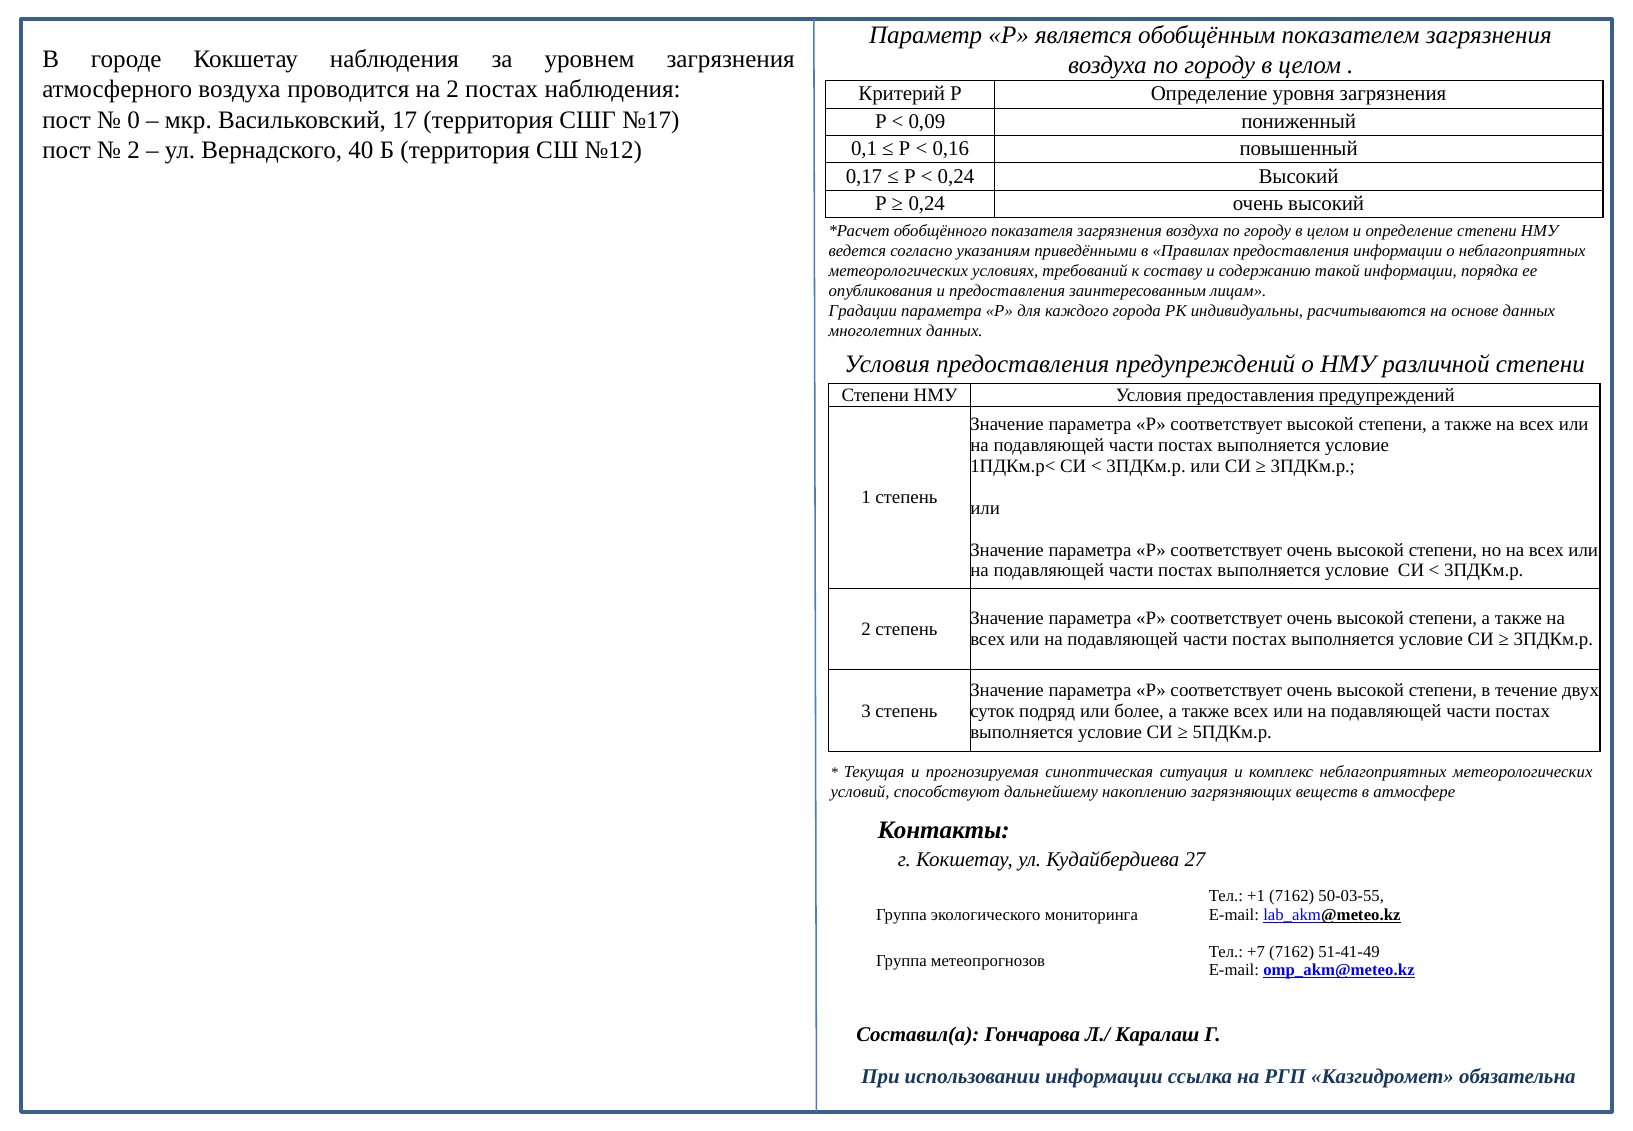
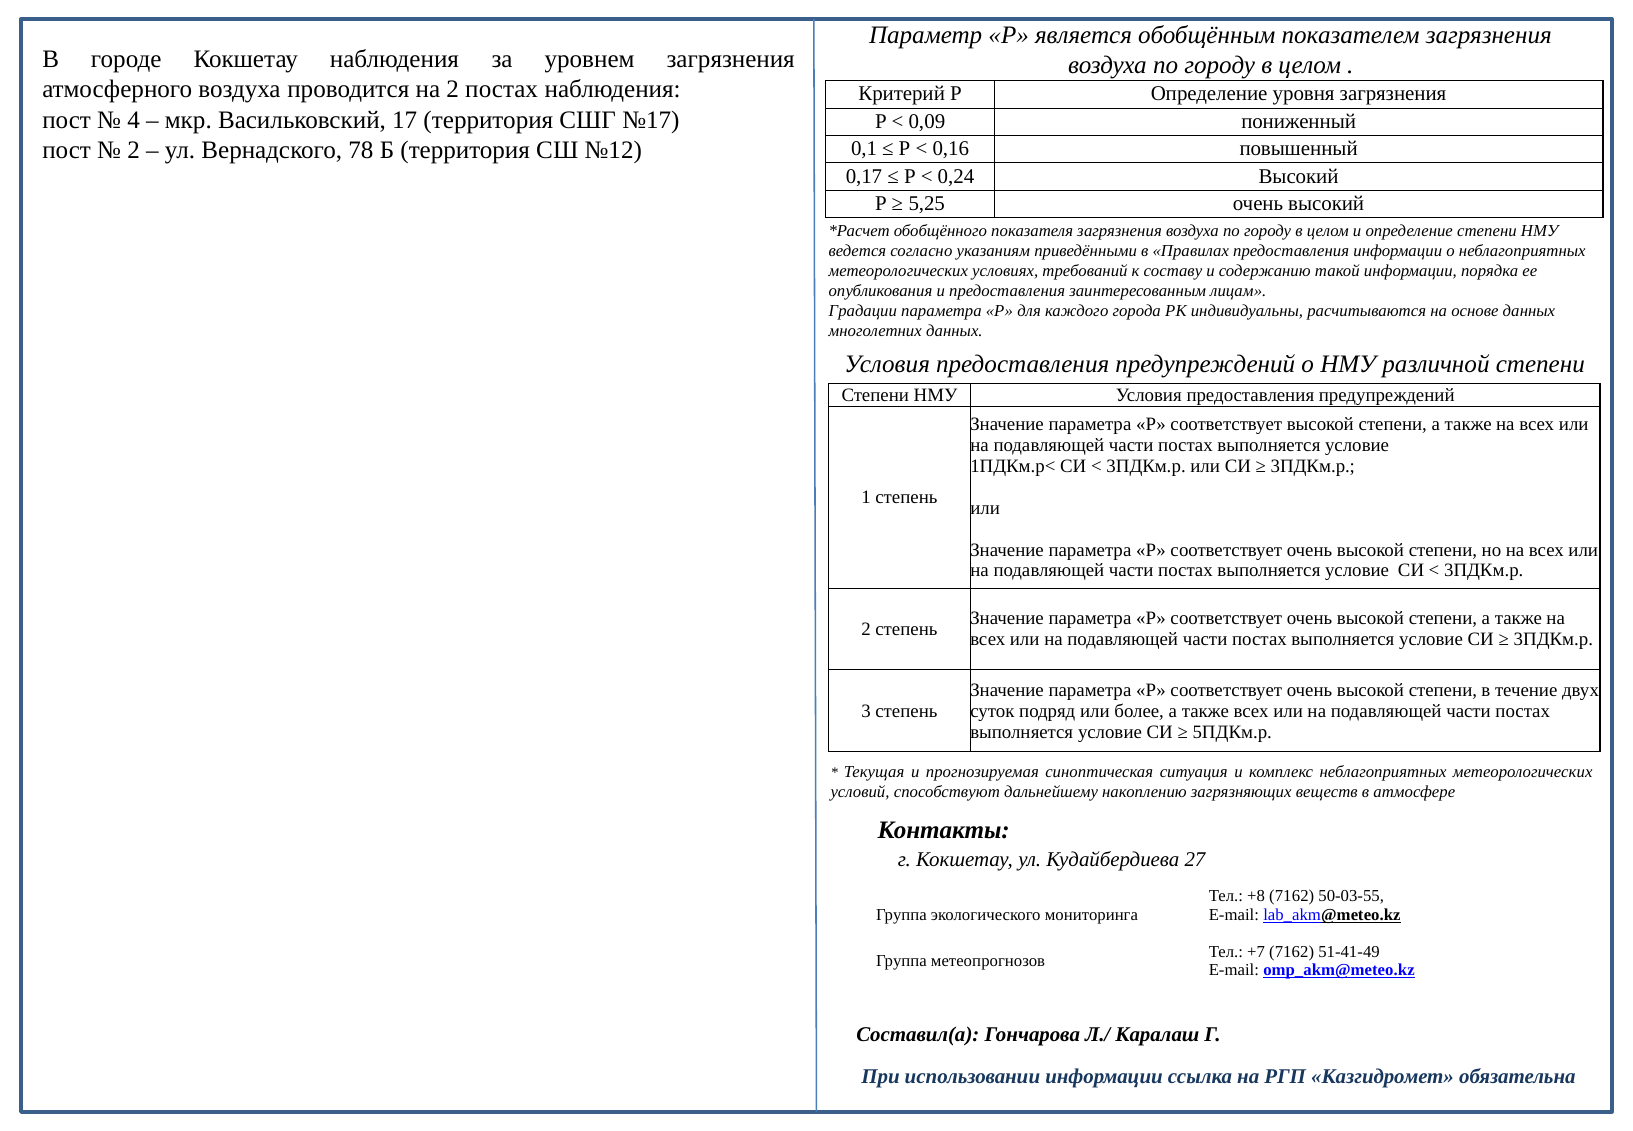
0: 0 -> 4
40: 40 -> 78
0,24 at (927, 204): 0,24 -> 5,25
+1: +1 -> +8
